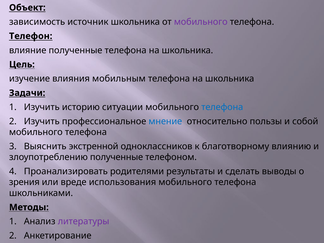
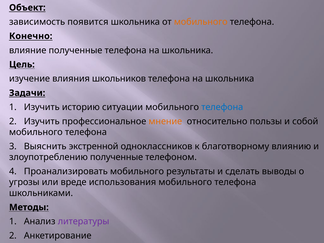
источник: источник -> появится
мобильного at (201, 22) colour: purple -> orange
Телефон: Телефон -> Конечно
мобильным: мобильным -> школьников
мнение colour: blue -> orange
Проанализировать родителями: родителями -> мобильного
зрения: зрения -> угрозы
